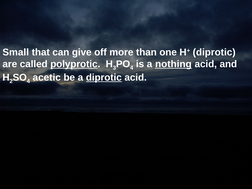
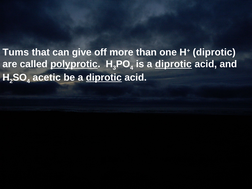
Small: Small -> Tums
is a nothing: nothing -> diprotic
